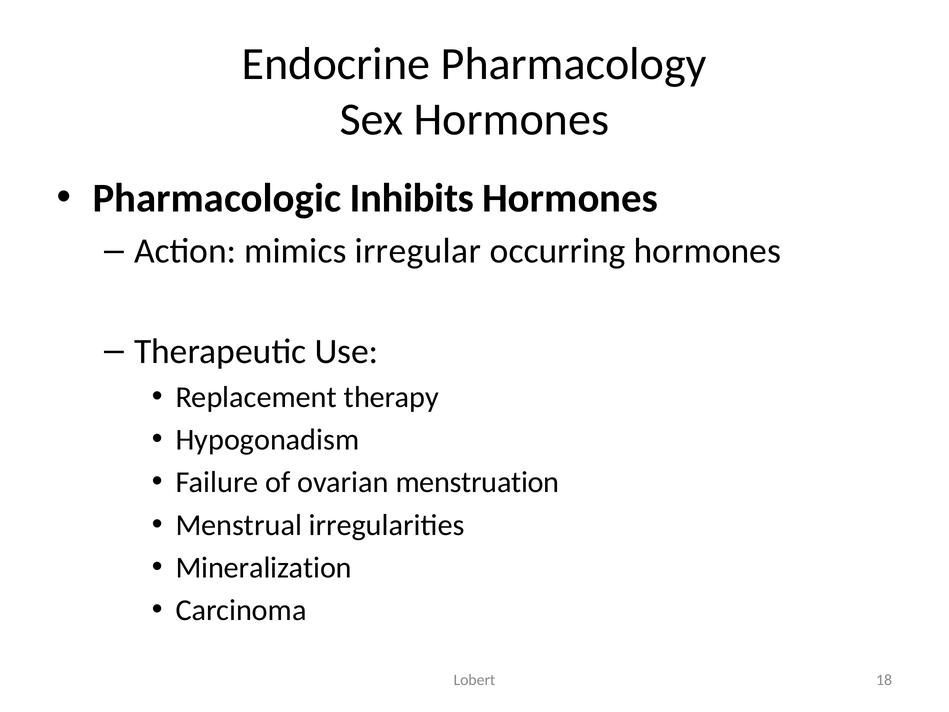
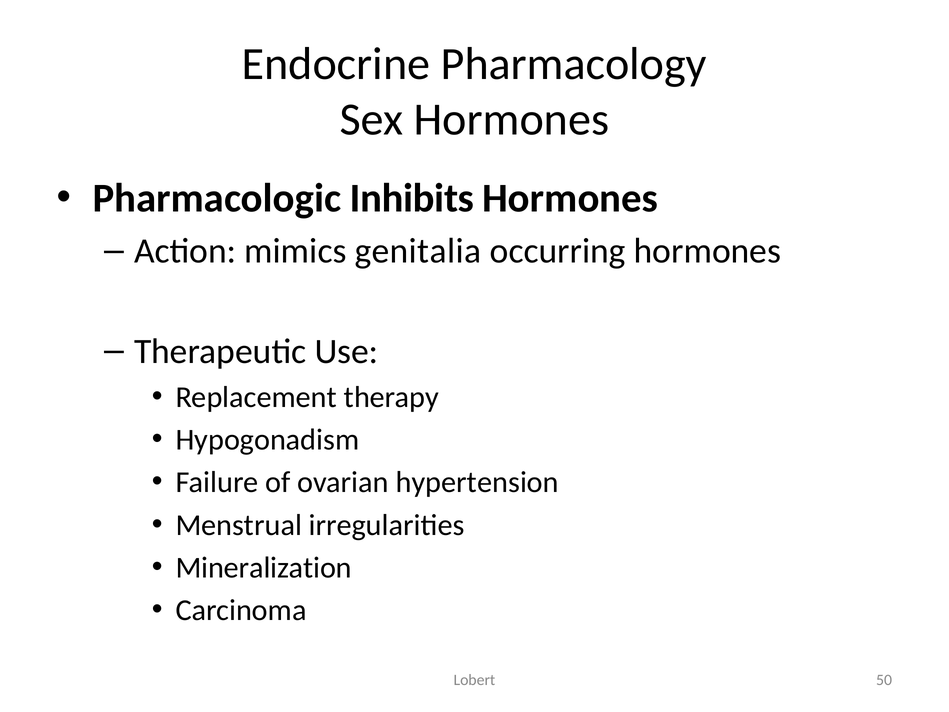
irregular: irregular -> genitalia
menstruation: menstruation -> hypertension
18: 18 -> 50
